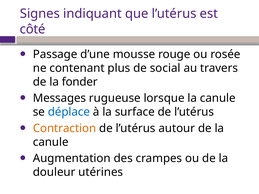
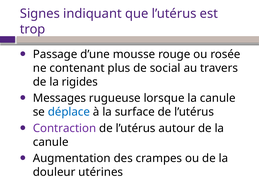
côté: côté -> trop
fonder: fonder -> rigides
Contraction colour: orange -> purple
